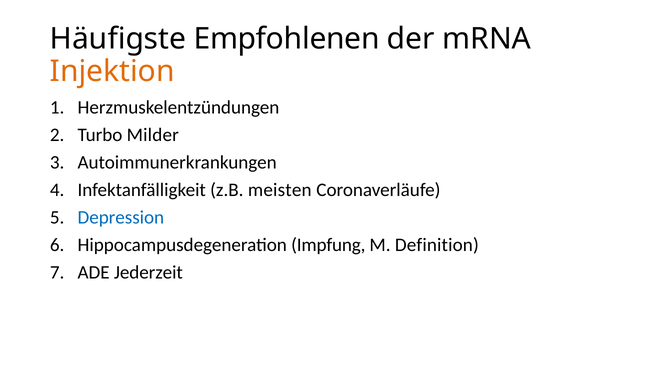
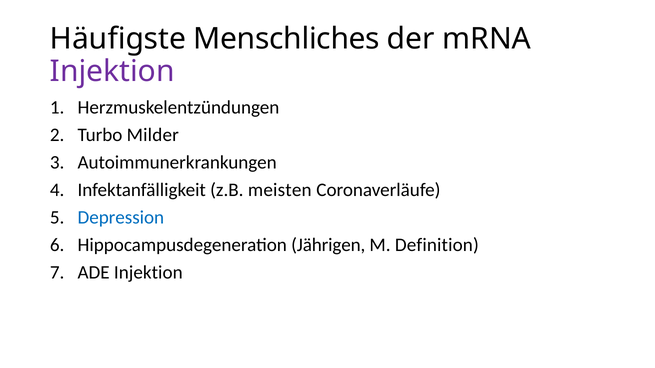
Empfohlenen: Empfohlenen -> Menschliches
Injektion at (112, 71) colour: orange -> purple
Impfung: Impfung -> Jährigen
ADE Jederzeit: Jederzeit -> Injektion
